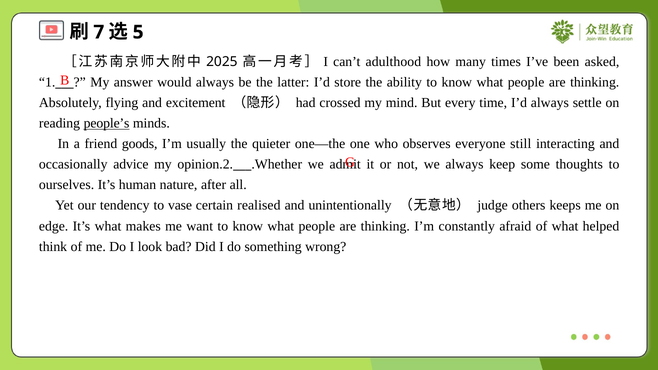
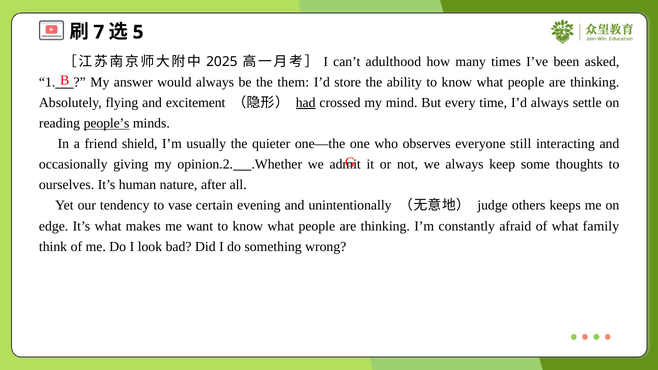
latter: latter -> them
had underline: none -> present
goods: goods -> shield
advice: advice -> giving
realised: realised -> evening
helped: helped -> family
